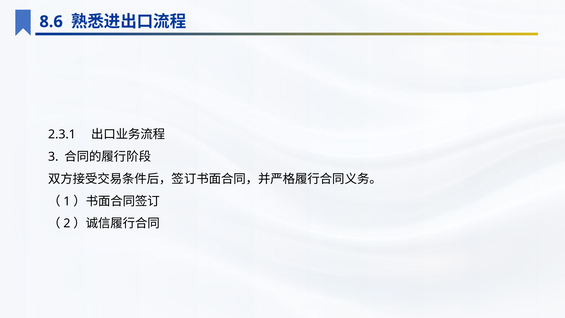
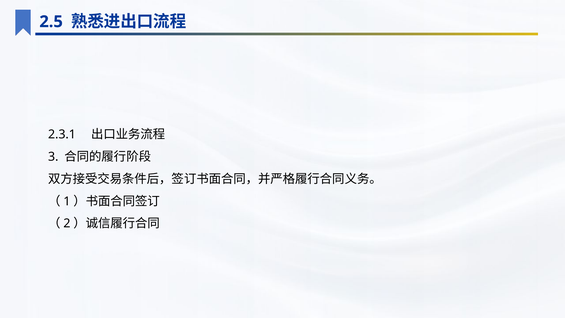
8.6: 8.6 -> 2.5
